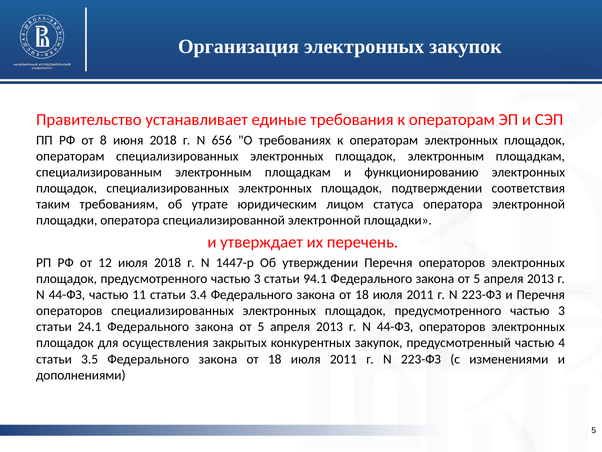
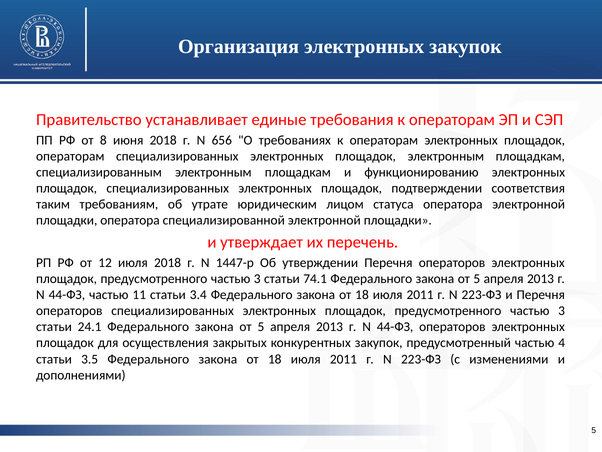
94.1: 94.1 -> 74.1
